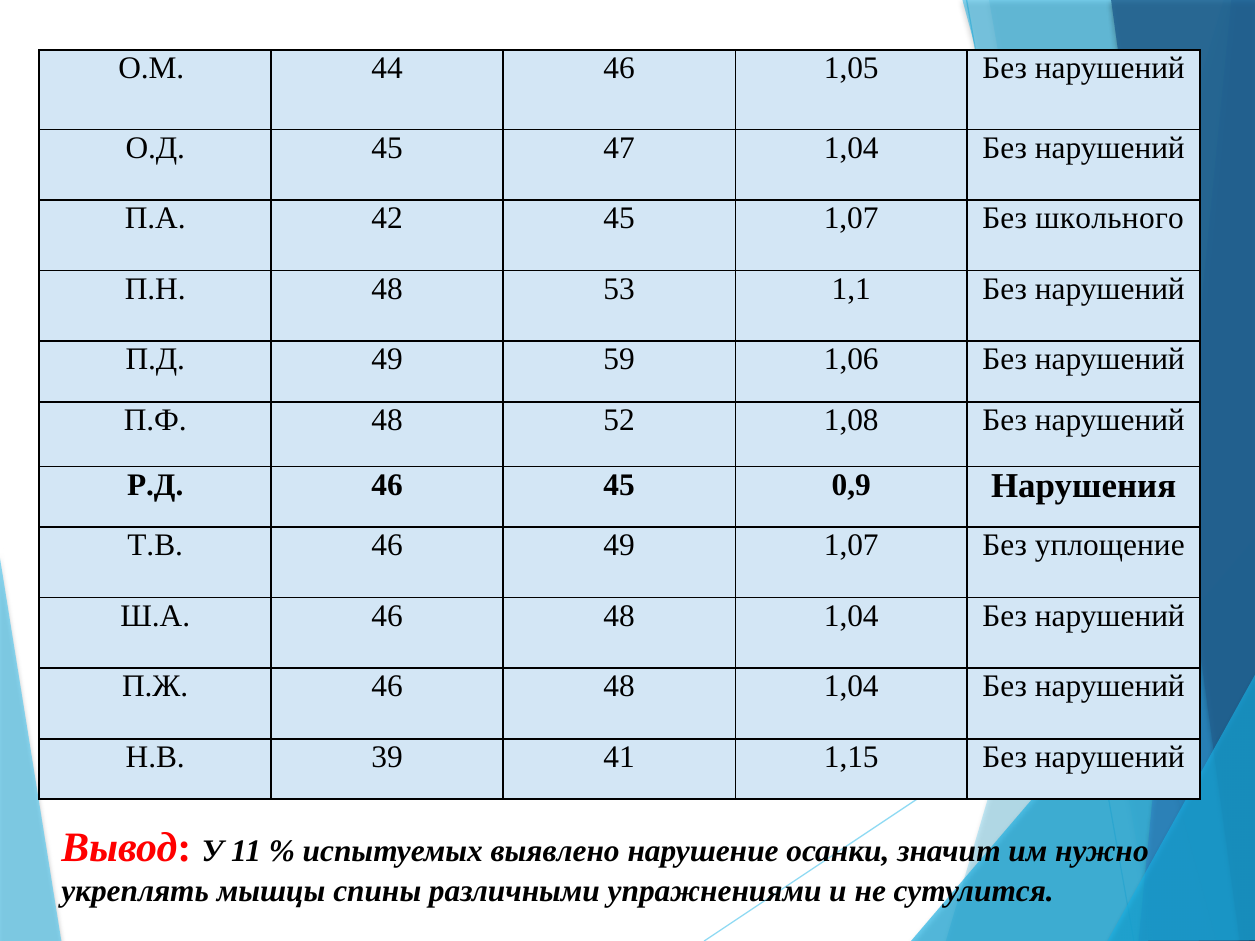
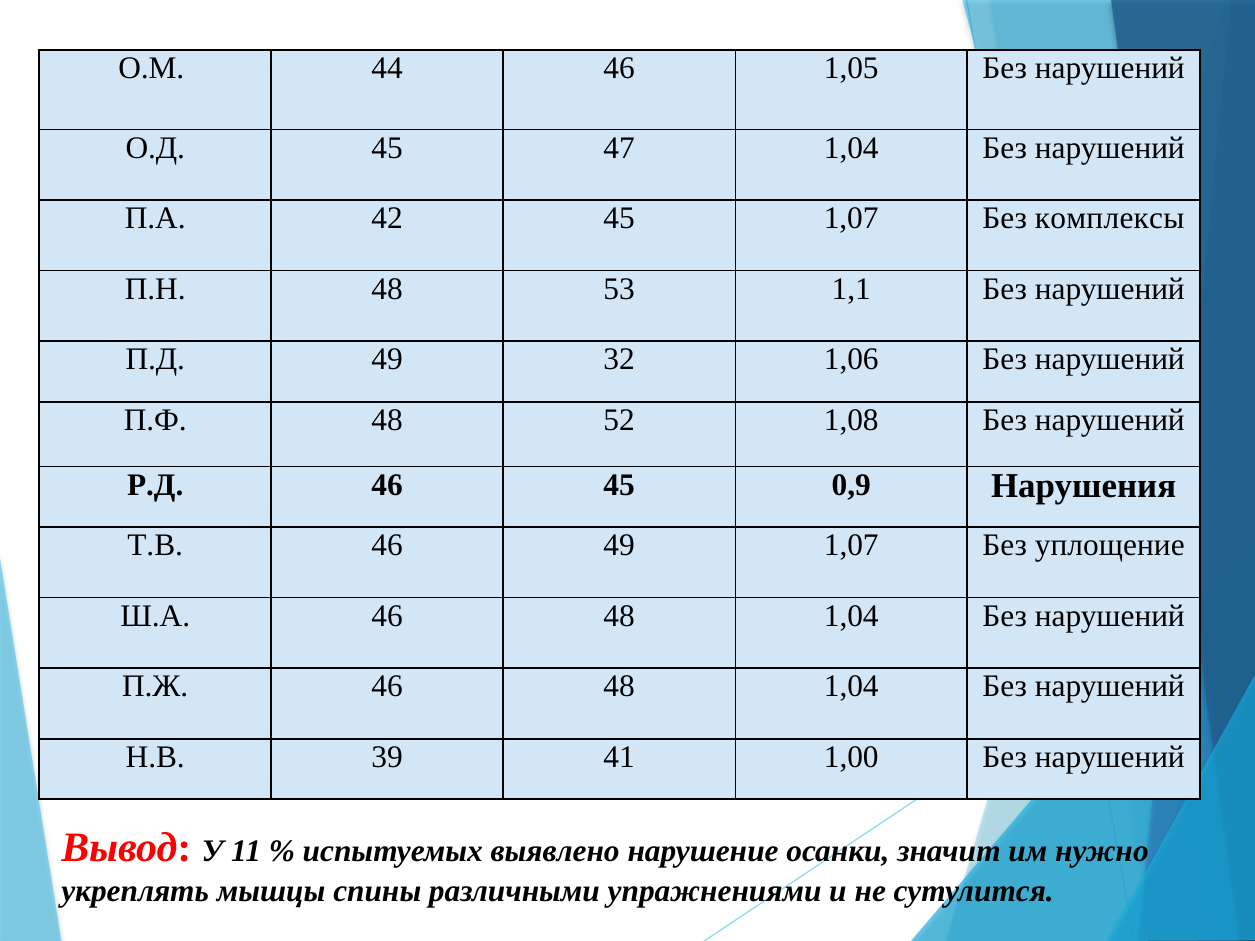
школьного: школьного -> комплексы
59: 59 -> 32
1,15: 1,15 -> 1,00
